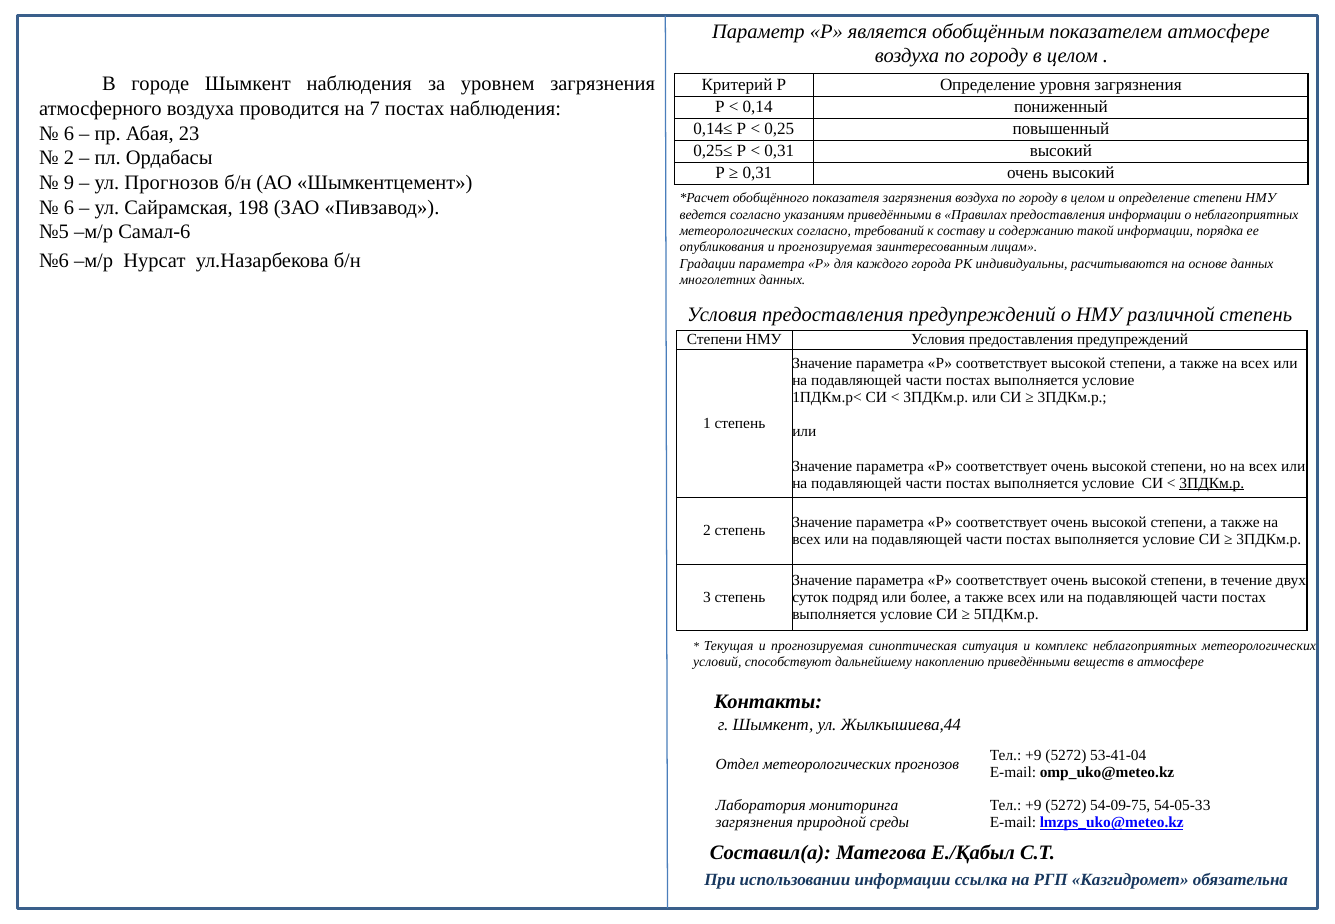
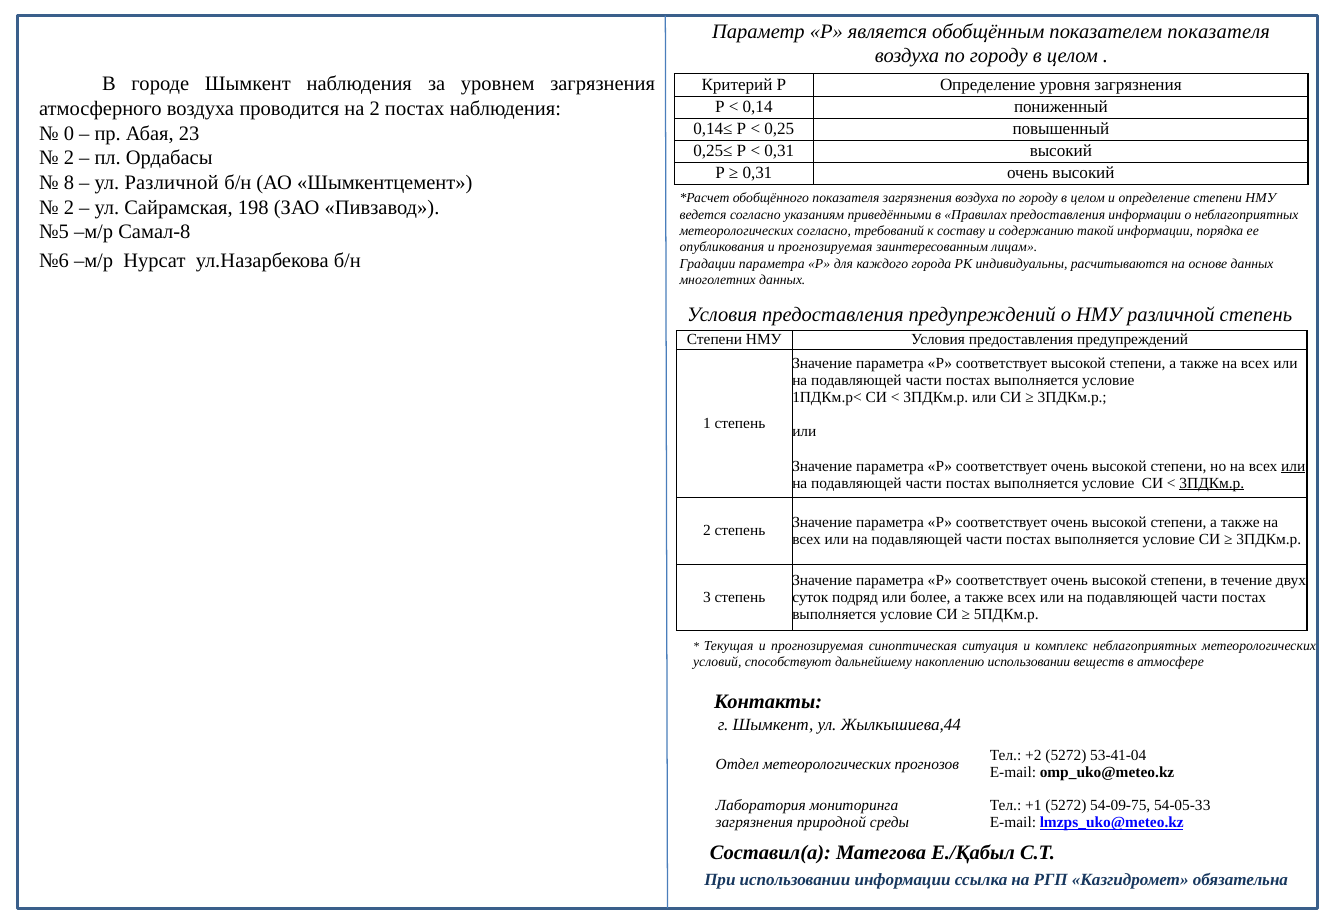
показателем атмосфере: атмосфере -> показателя
на 7: 7 -> 2
6 at (69, 133): 6 -> 0
9: 9 -> 8
ул Прогнозов: Прогнозов -> Различной
6 at (69, 207): 6 -> 2
Самал-6: Самал-6 -> Самал-8
или at (1293, 466) underline: none -> present
накоплению приведёнными: приведёнными -> использовании
+9 at (1033, 756): +9 -> +2
+9 at (1033, 805): +9 -> +1
